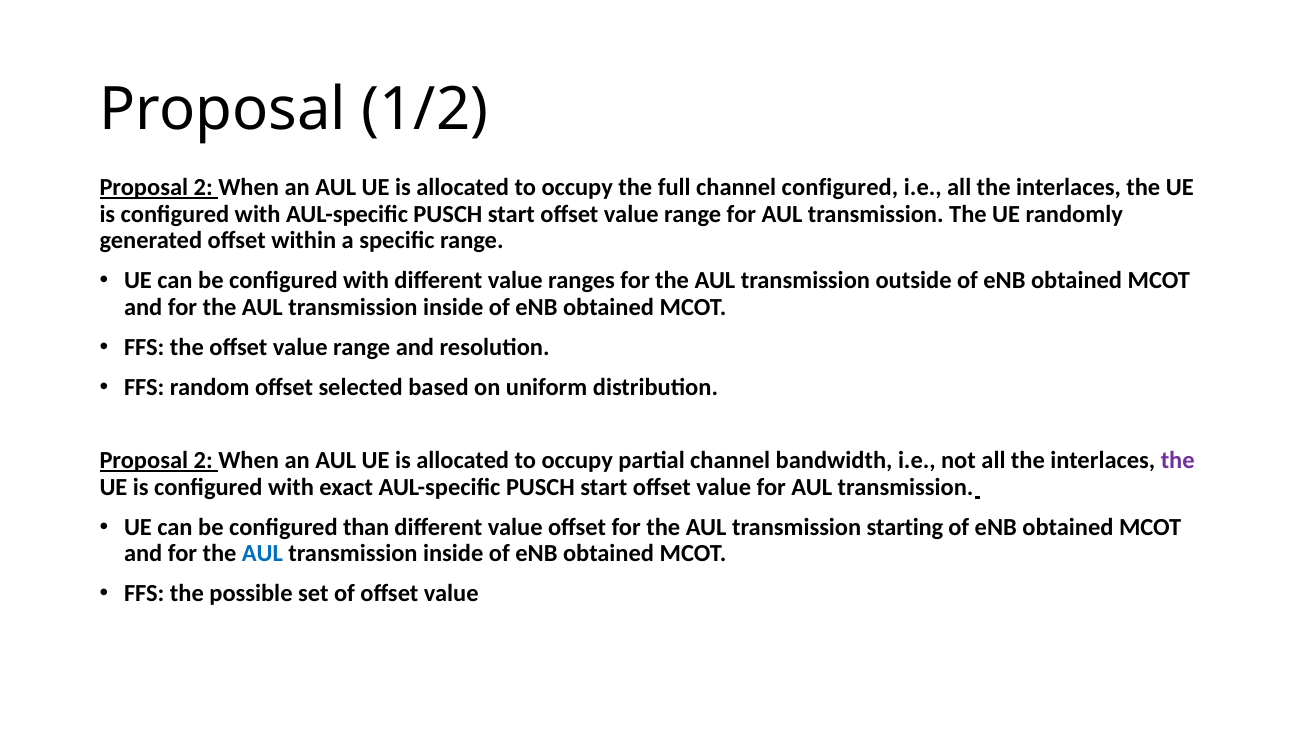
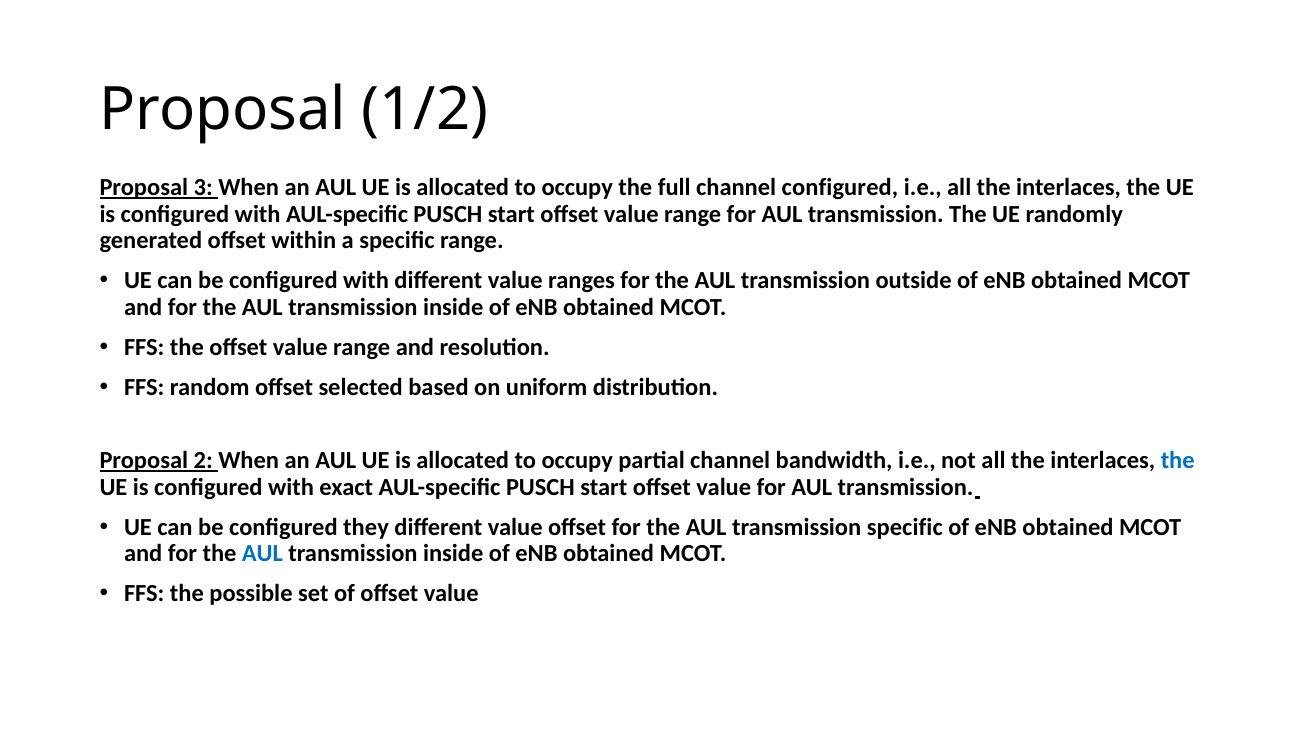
2 at (203, 187): 2 -> 3
the at (1178, 460) colour: purple -> blue
than: than -> they
transmission starting: starting -> specific
